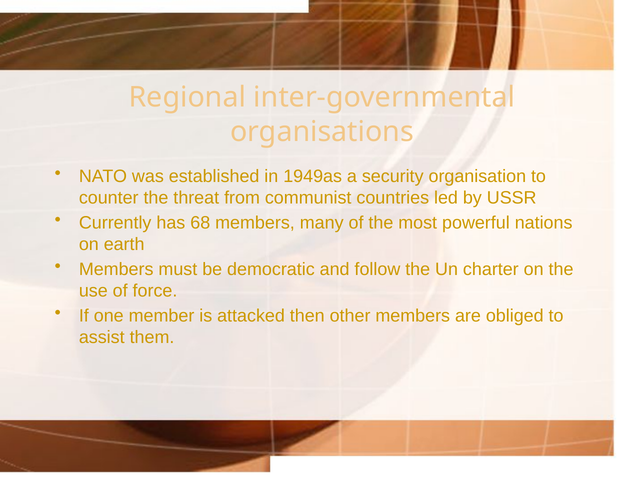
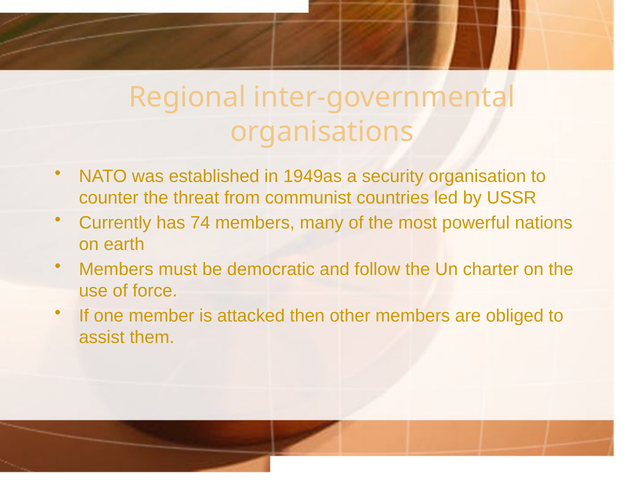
68: 68 -> 74
